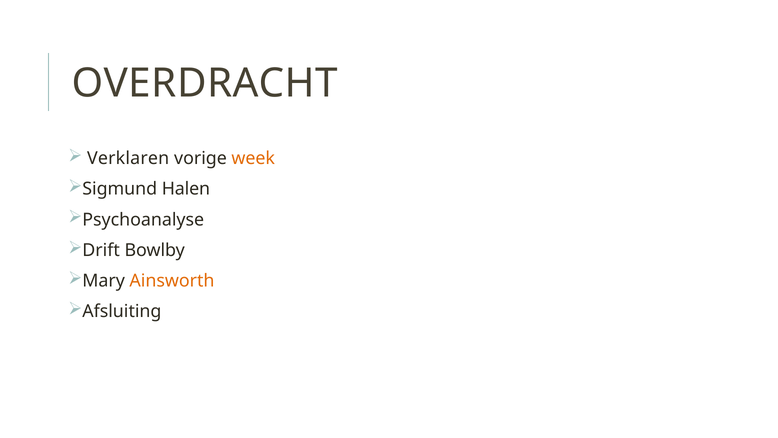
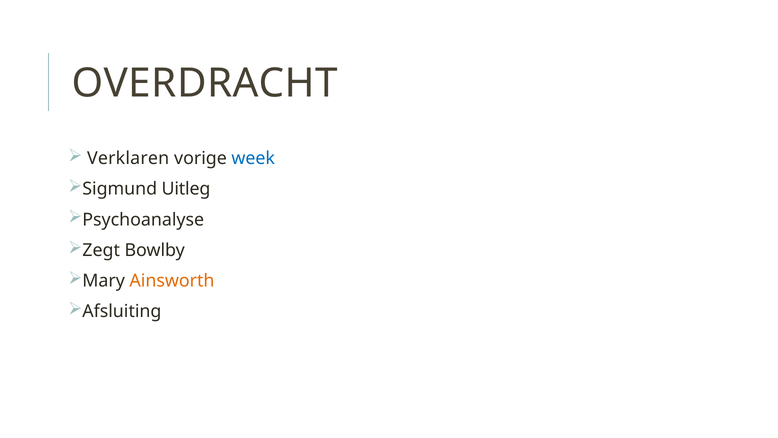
week colour: orange -> blue
Halen: Halen -> Uitleg
Drift: Drift -> Zegt
